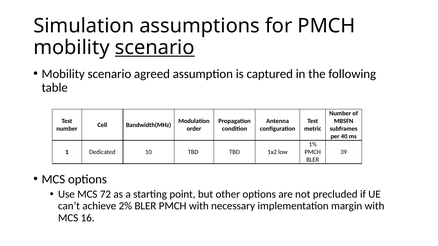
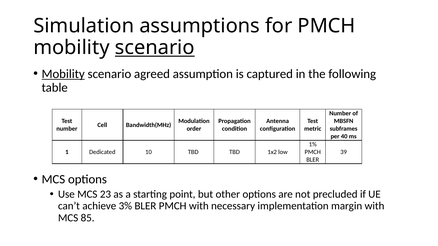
Mobility at (63, 74) underline: none -> present
72: 72 -> 23
2%: 2% -> 3%
16: 16 -> 85
